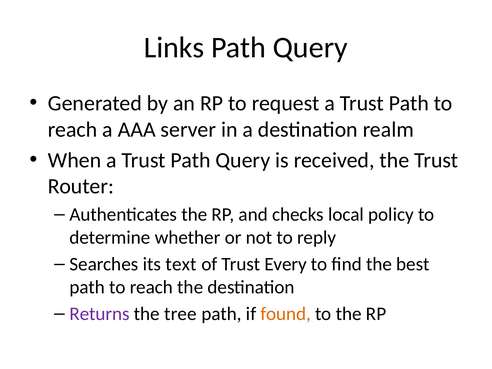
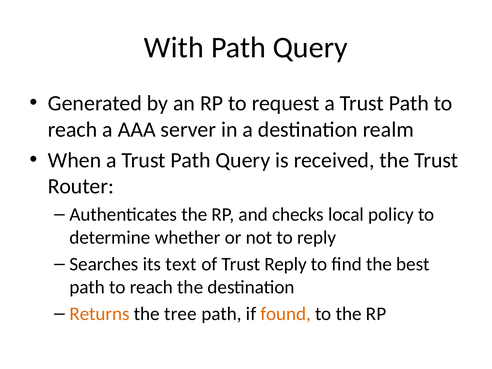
Links: Links -> With
Trust Every: Every -> Reply
Returns colour: purple -> orange
